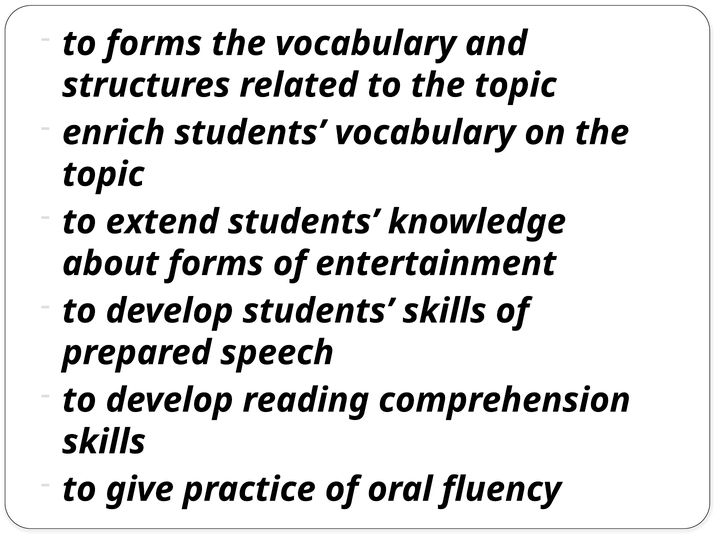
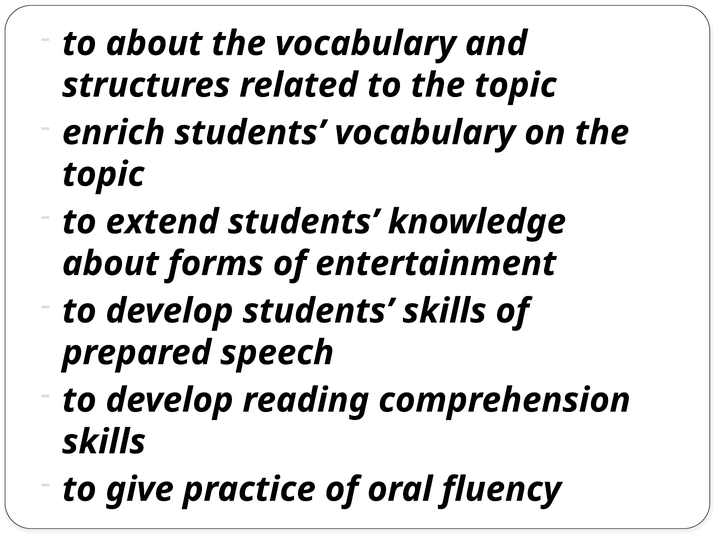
to forms: forms -> about
